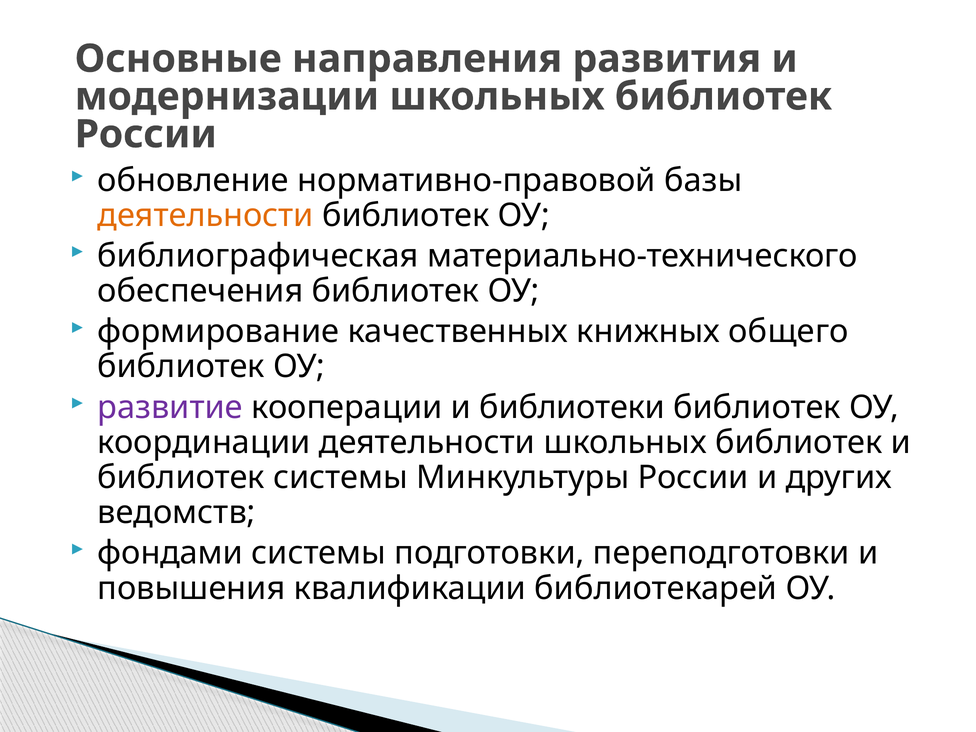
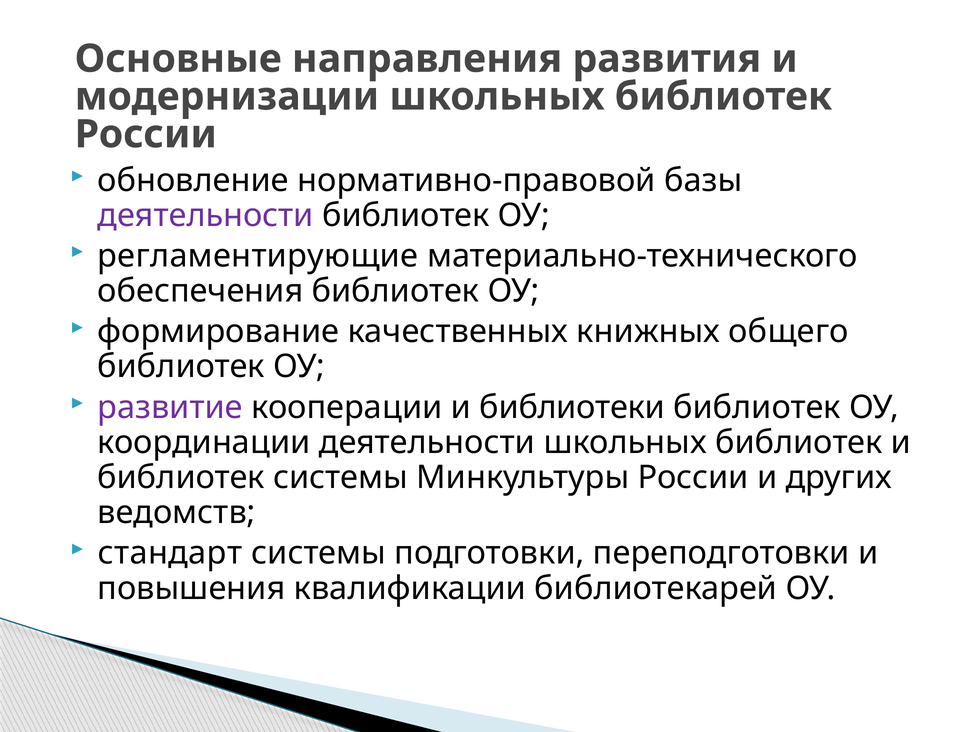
деятельности at (206, 215) colour: orange -> purple
библиографическая: библиографическая -> регламентирующие
фондами: фондами -> стандарт
